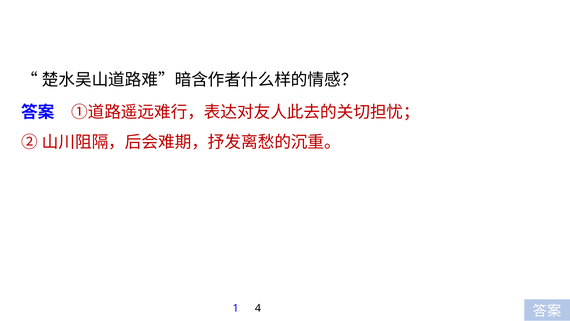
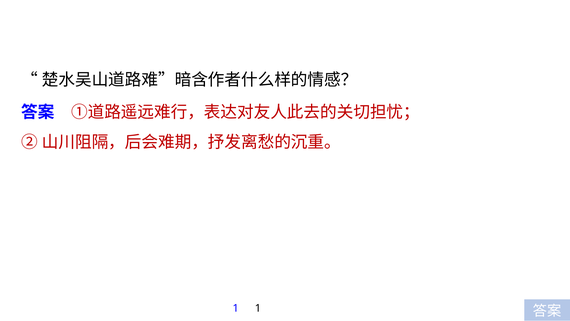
1 4: 4 -> 1
